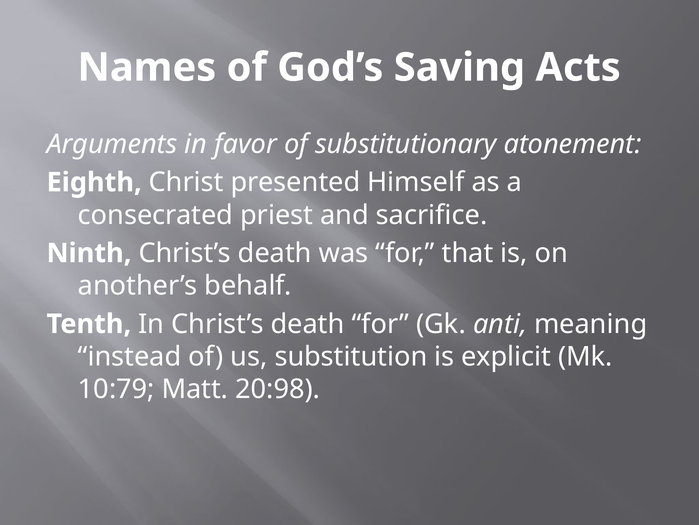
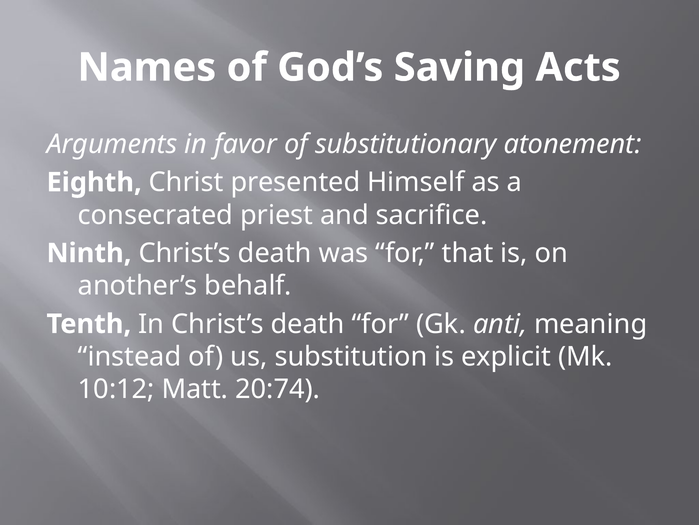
10:79: 10:79 -> 10:12
20:98: 20:98 -> 20:74
